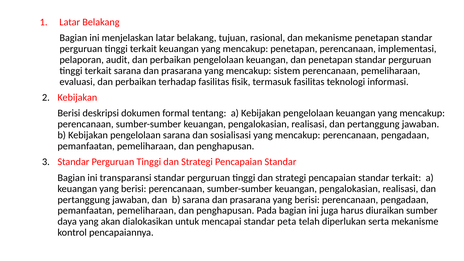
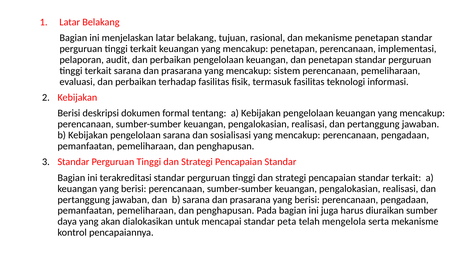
transparansi: transparansi -> terakreditasi
diperlukan: diperlukan -> mengelola
